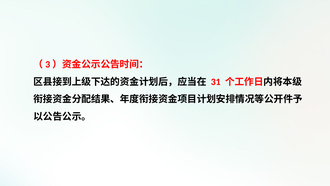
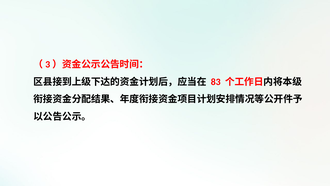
31: 31 -> 83
